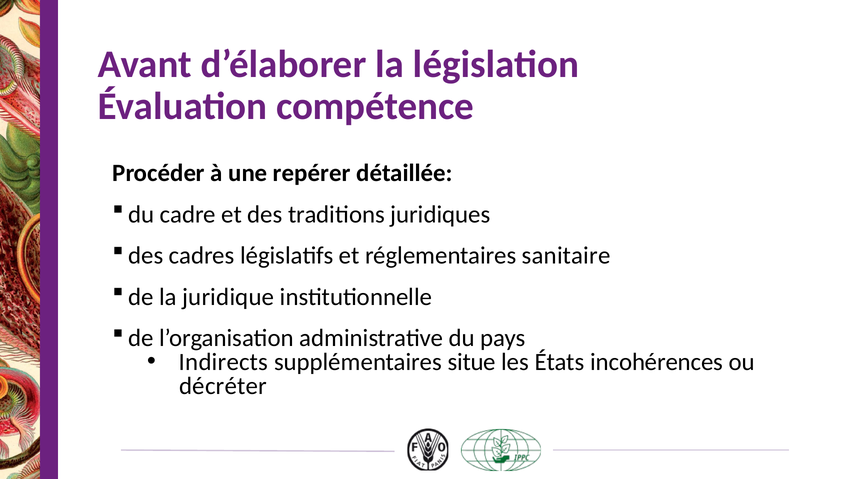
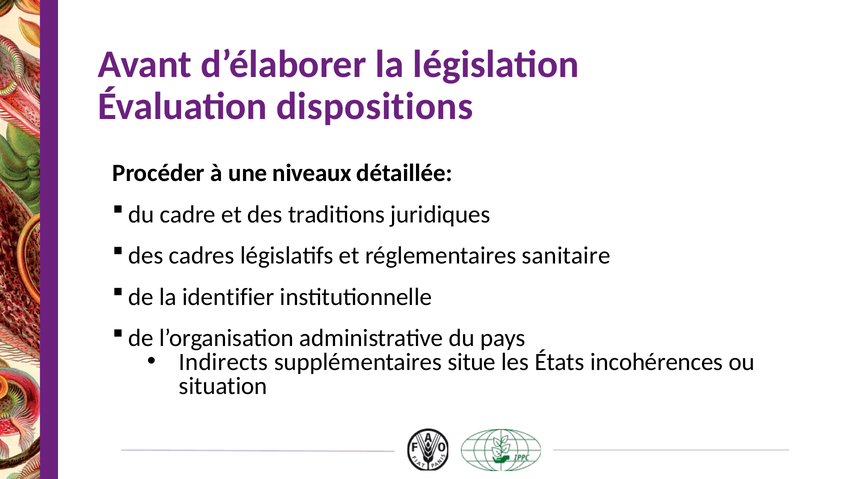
compétence: compétence -> dispositions
repérer: repérer -> niveaux
juridique: juridique -> identifier
décréter: décréter -> situation
